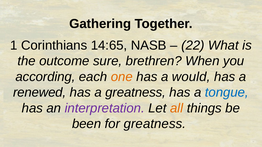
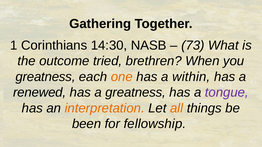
14:65: 14:65 -> 14:30
22: 22 -> 73
sure: sure -> tried
according at (45, 77): according -> greatness
would: would -> within
tongue colour: blue -> purple
interpretation colour: purple -> orange
for greatness: greatness -> fellowship
